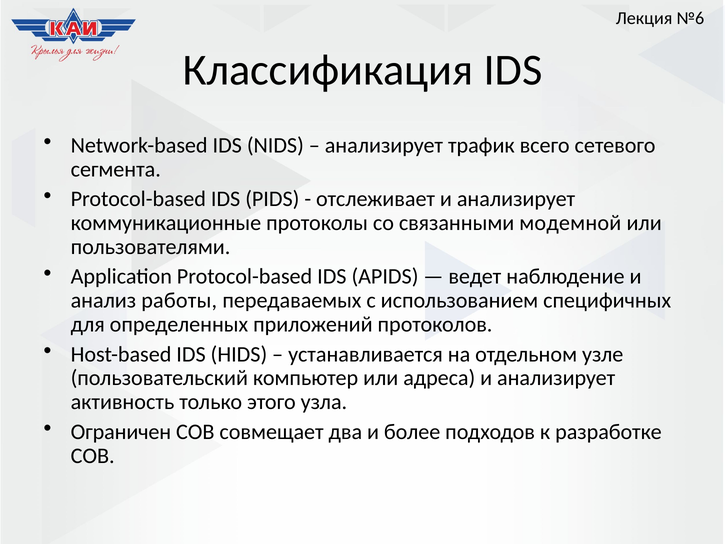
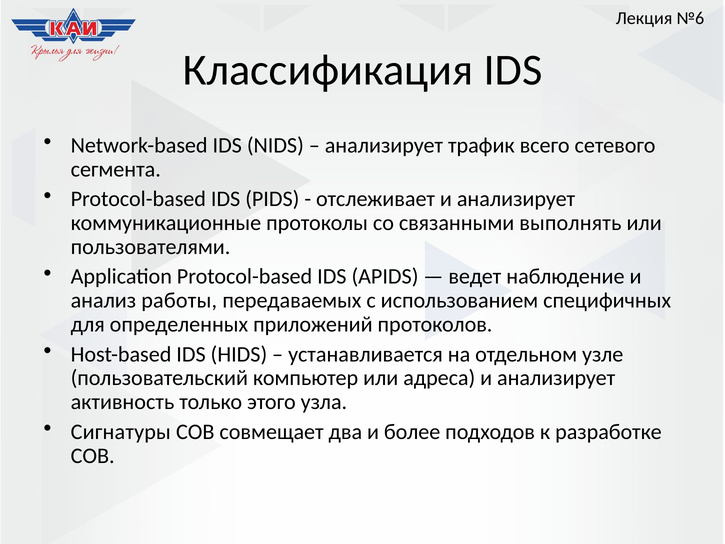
модемной: модемной -> выполнять
Ограничен: Ограничен -> Сигнатуры
